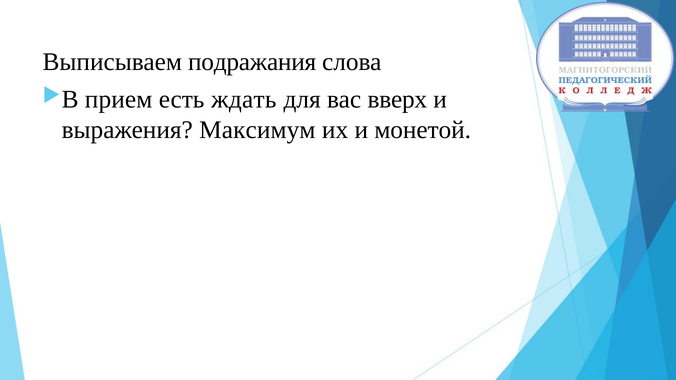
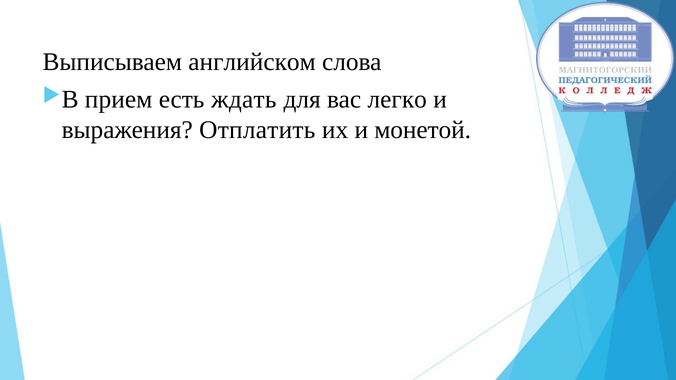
подражания: подражания -> английском
вверх: вверх -> легко
Максимум: Максимум -> Отплатить
